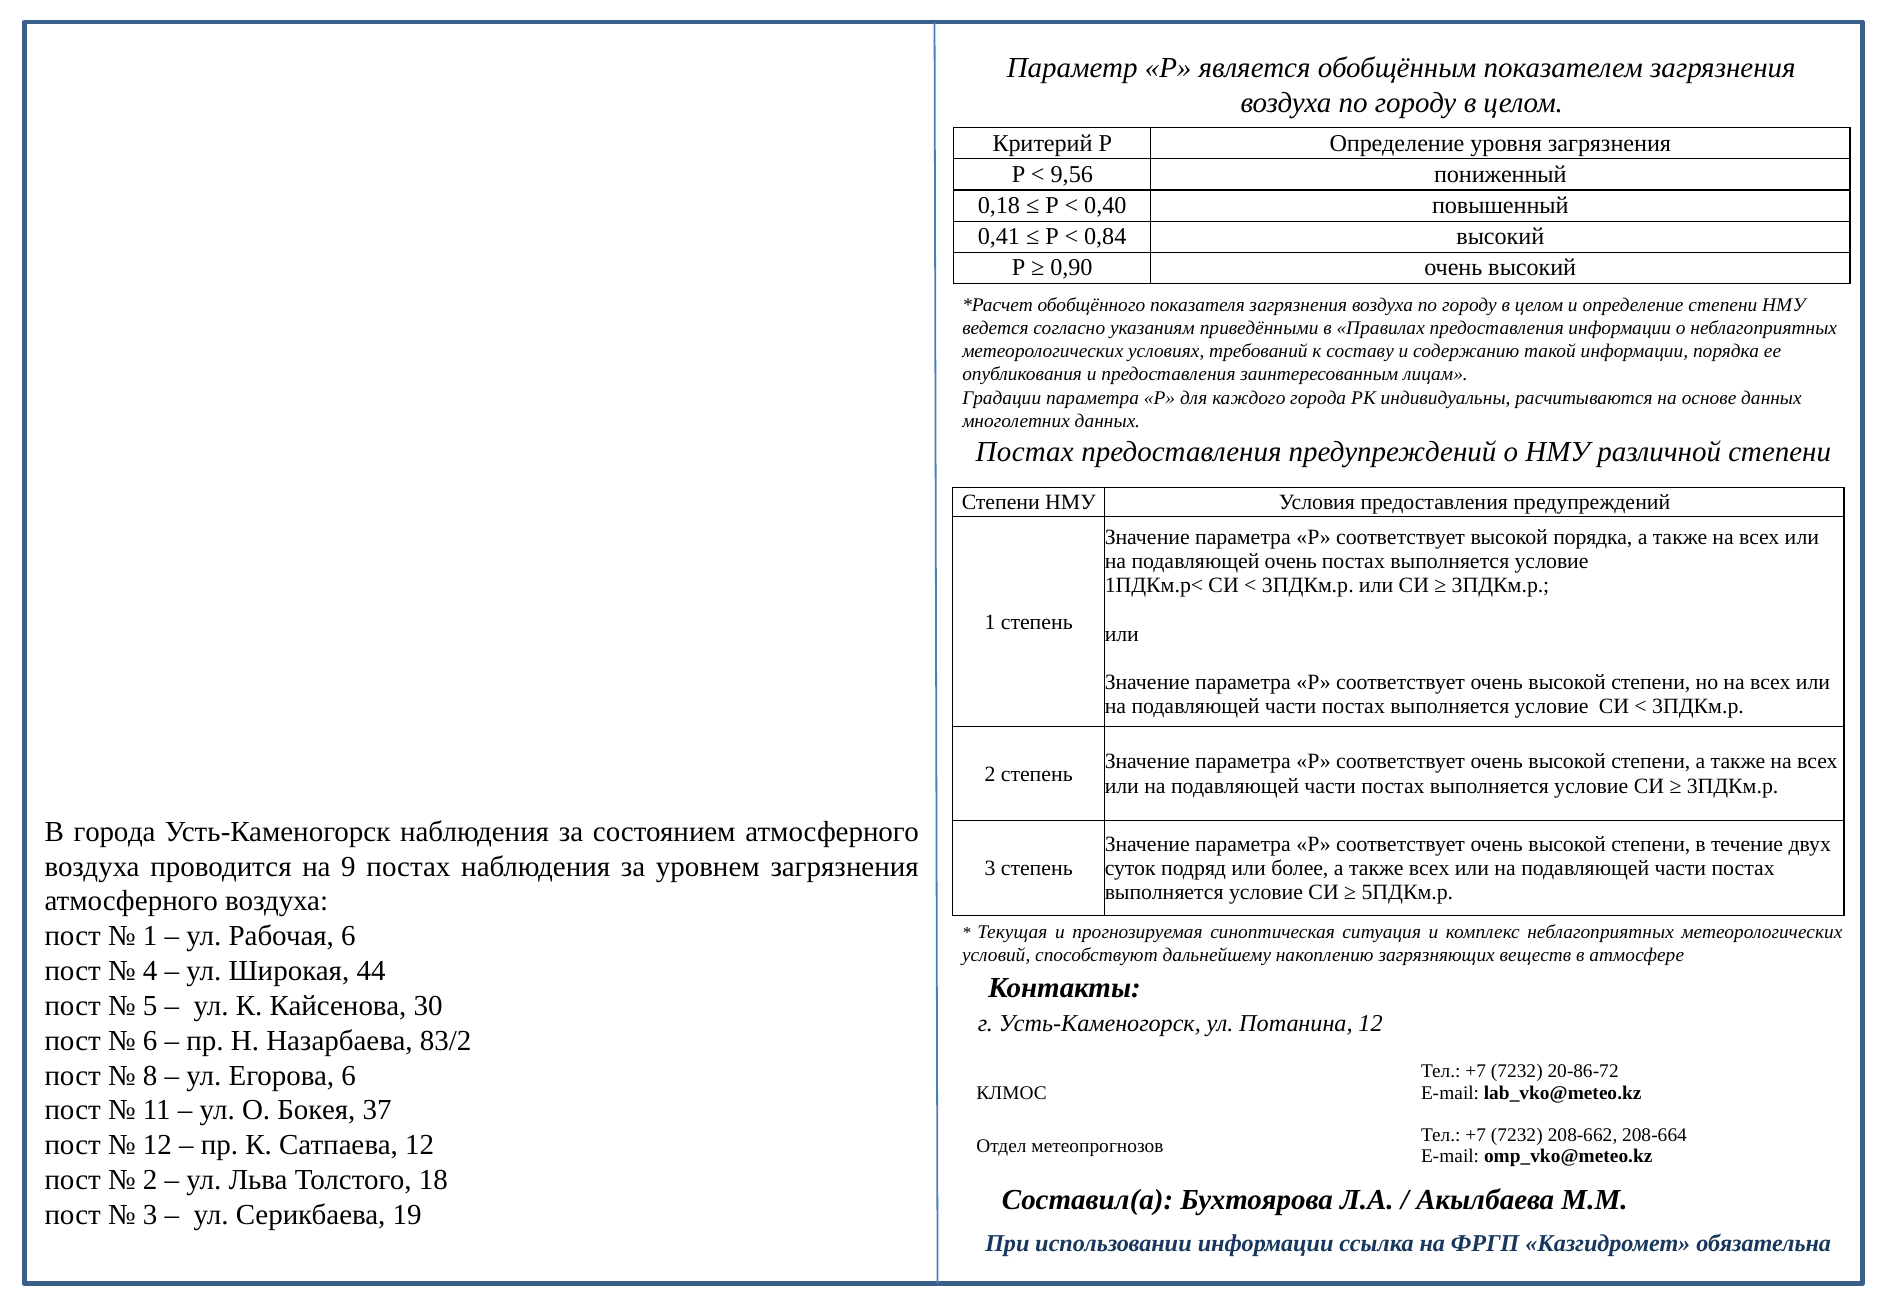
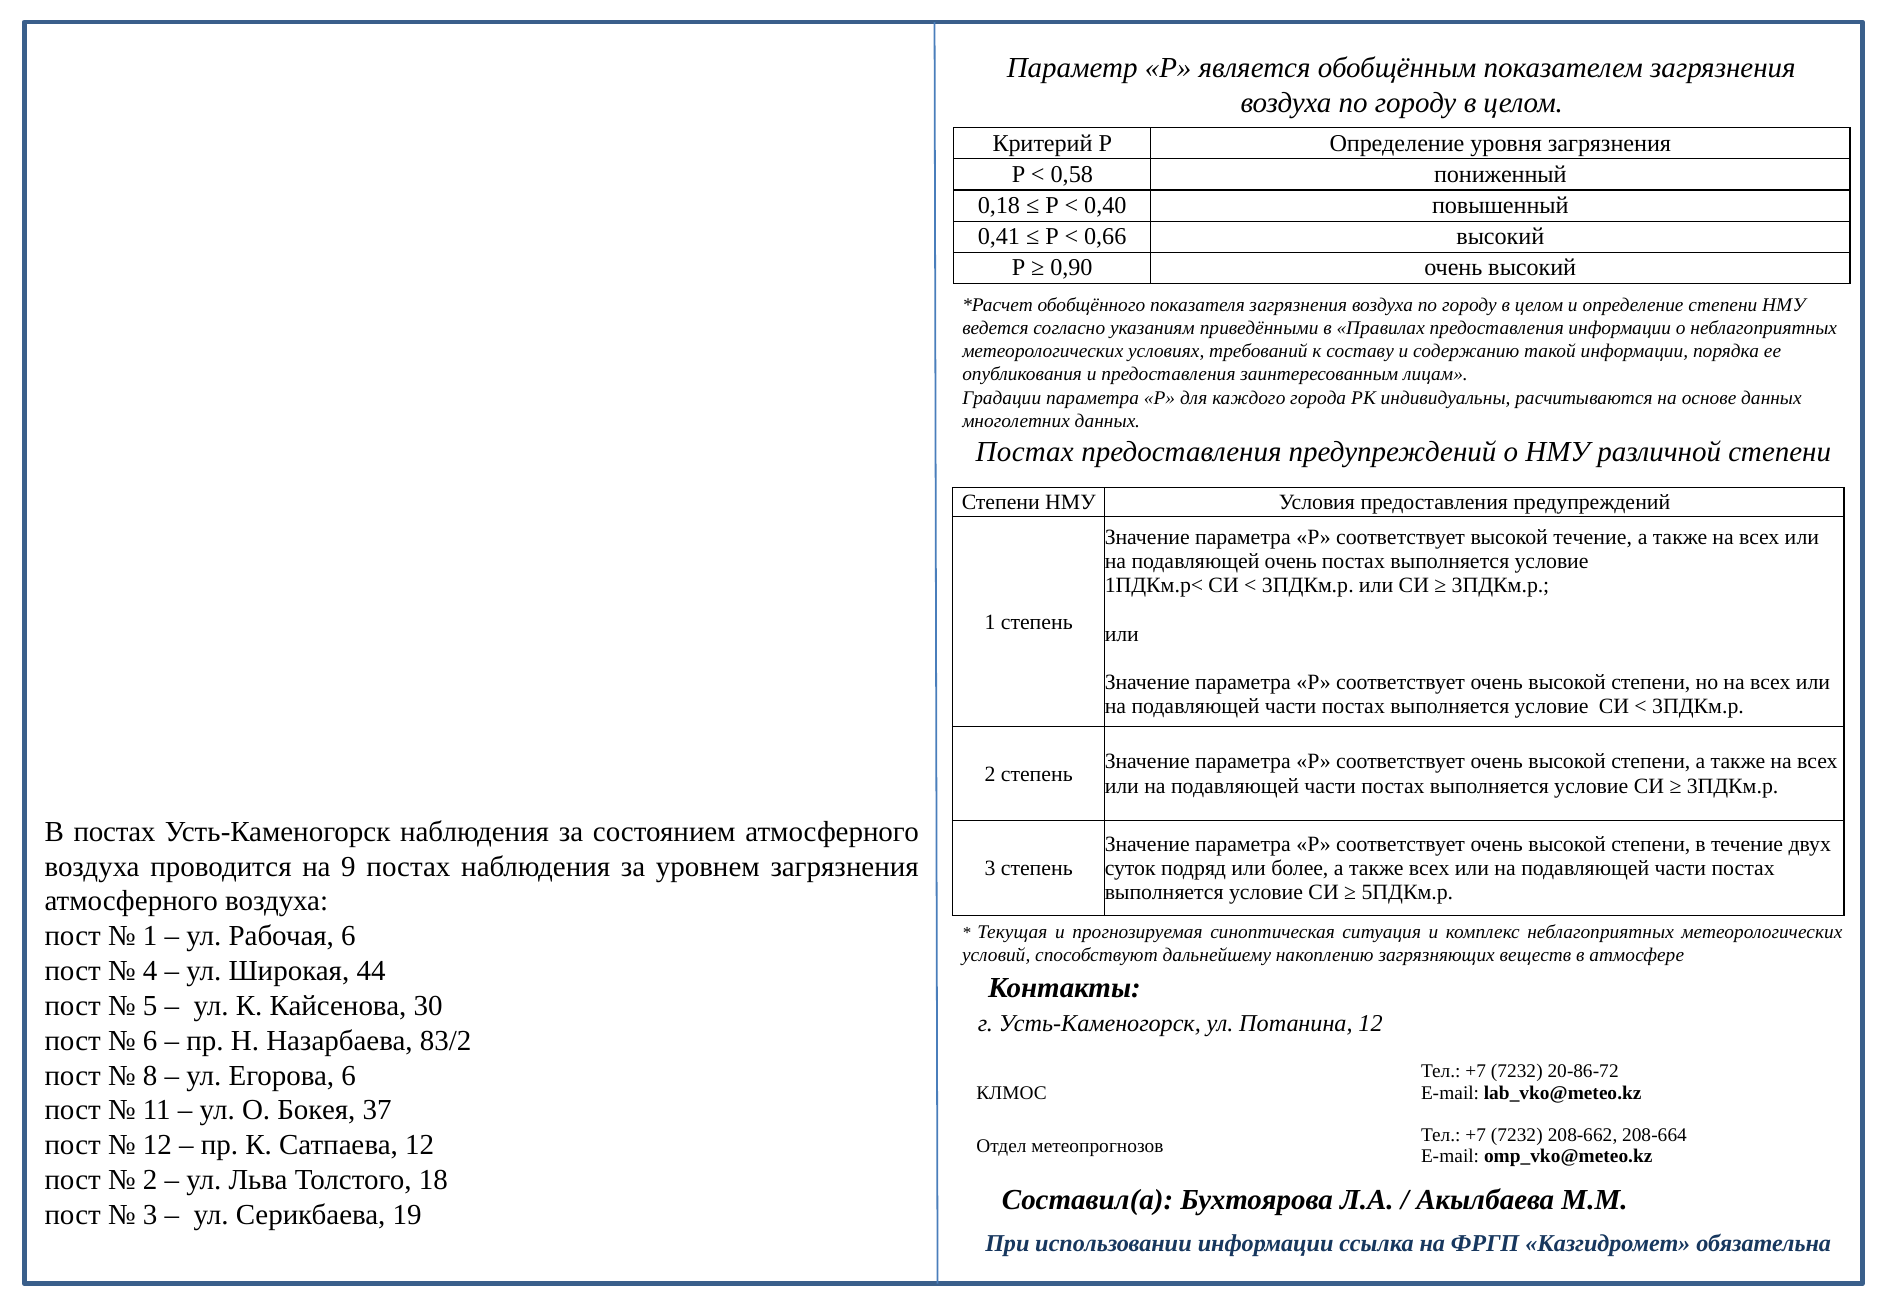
9,56: 9,56 -> 0,58
0,84: 0,84 -> 0,66
высокой порядка: порядка -> течение
В города: города -> постах
